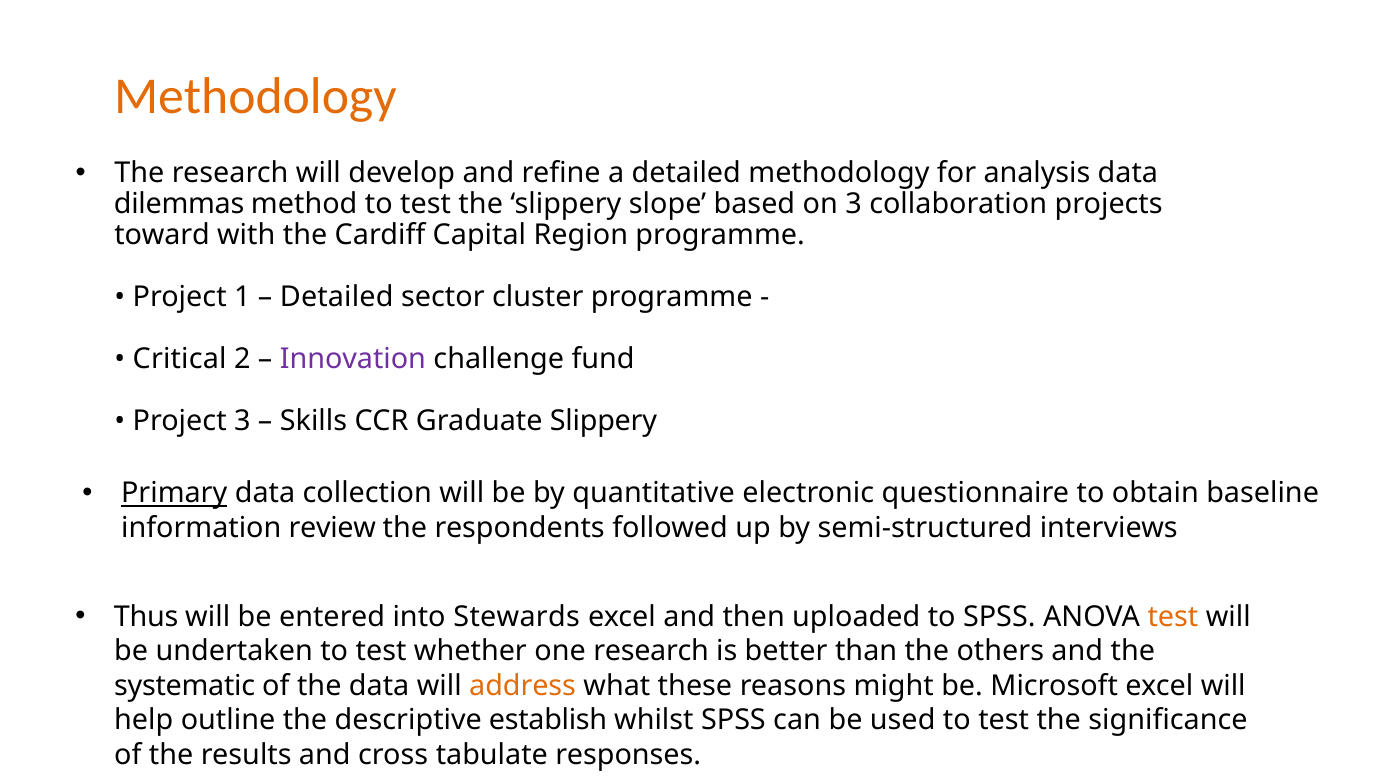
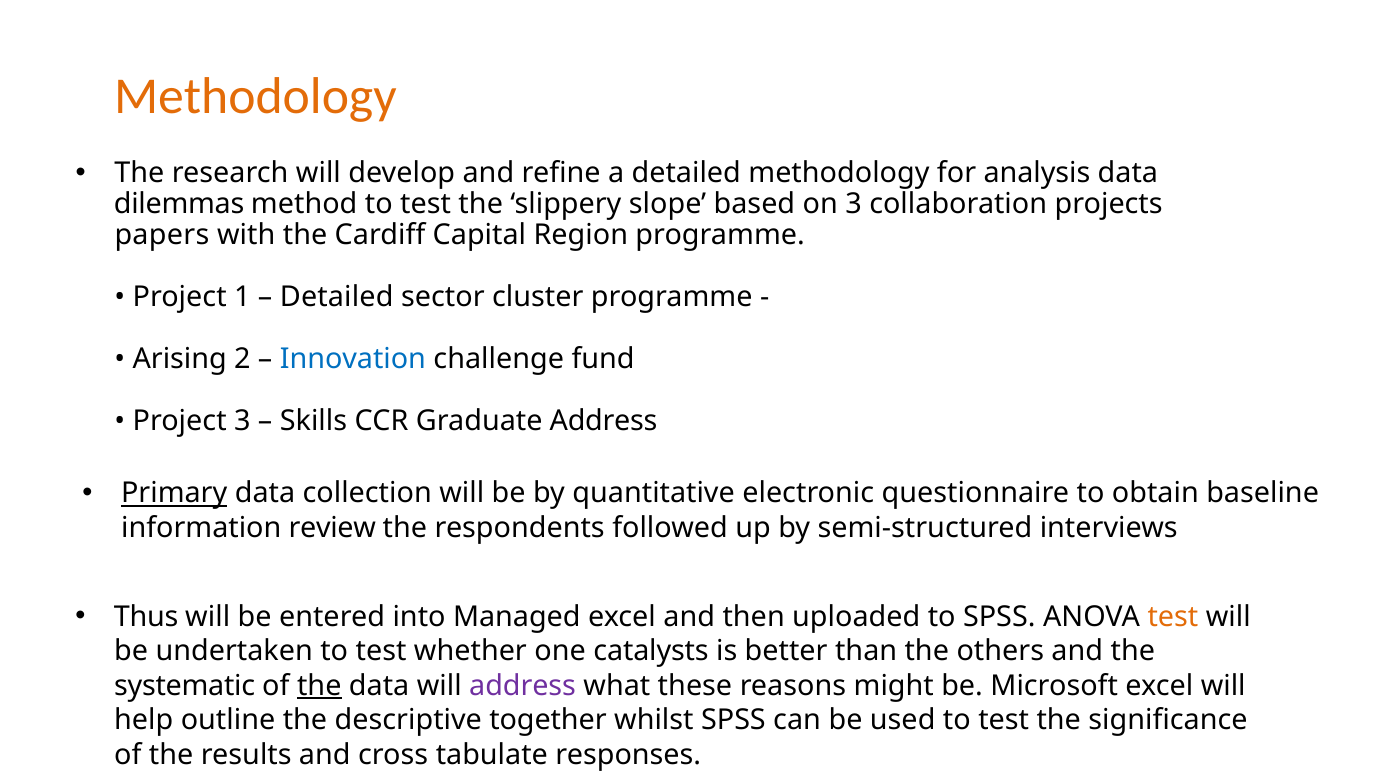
toward: toward -> papers
Critical: Critical -> Arising
Innovation colour: purple -> blue
Graduate Slippery: Slippery -> Address
Stewards: Stewards -> Managed
one research: research -> catalysts
the at (319, 685) underline: none -> present
address at (523, 685) colour: orange -> purple
establish: establish -> together
